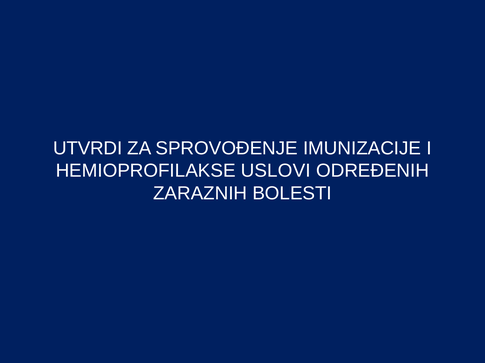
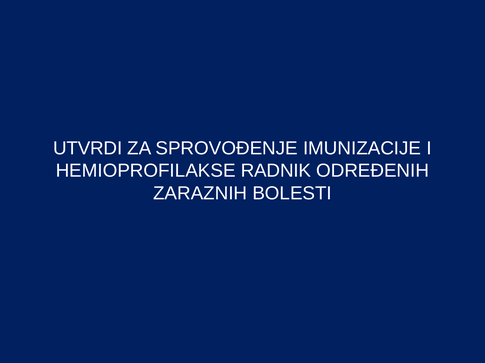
USLOVI: USLOVI -> RADNIK
